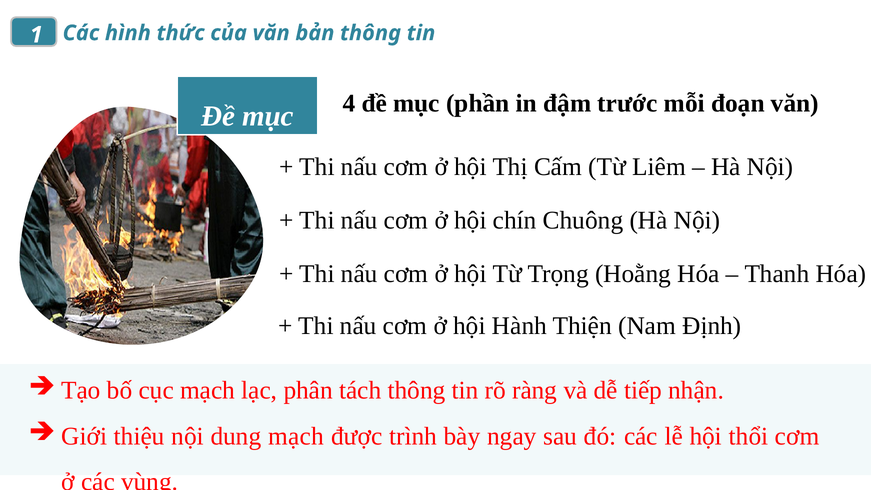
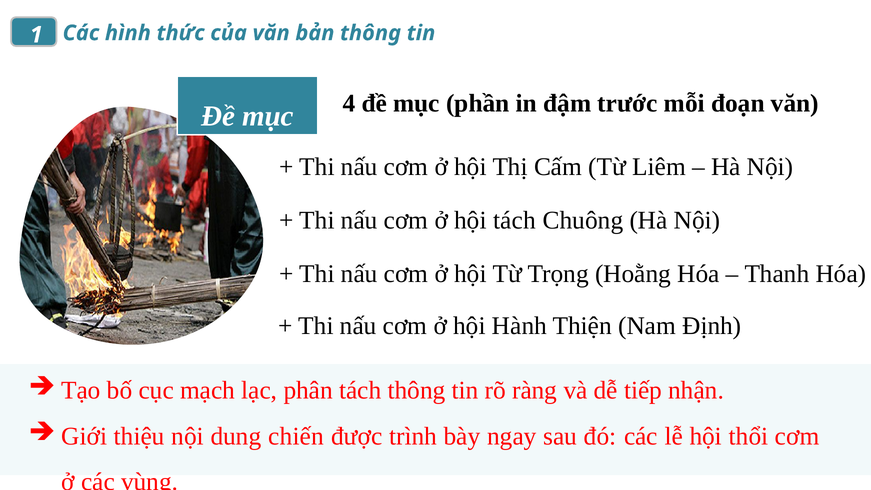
hội chín: chín -> tách
dung mạch: mạch -> chiến
